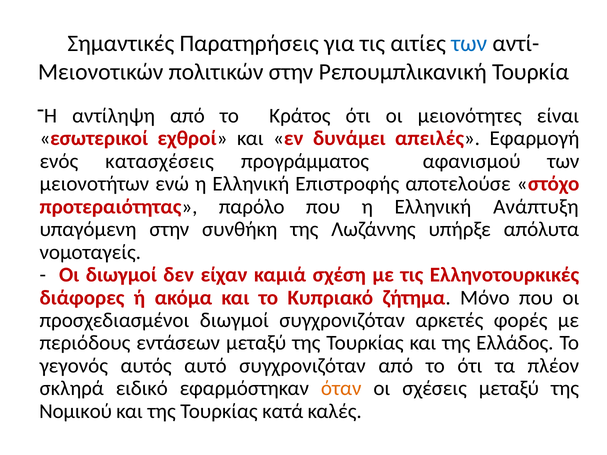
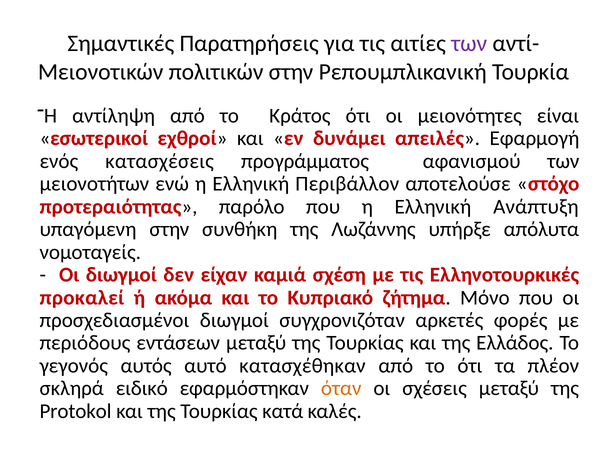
των at (469, 44) colour: blue -> purple
Επιστροφής: Επιστροφής -> Περιβάλλον
διάφορες: διάφορες -> προκαλεί
αυτό συγχρονιζόταν: συγχρονιζόταν -> κατασχέθηκαν
Νομικού: Νομικού -> Protokol
